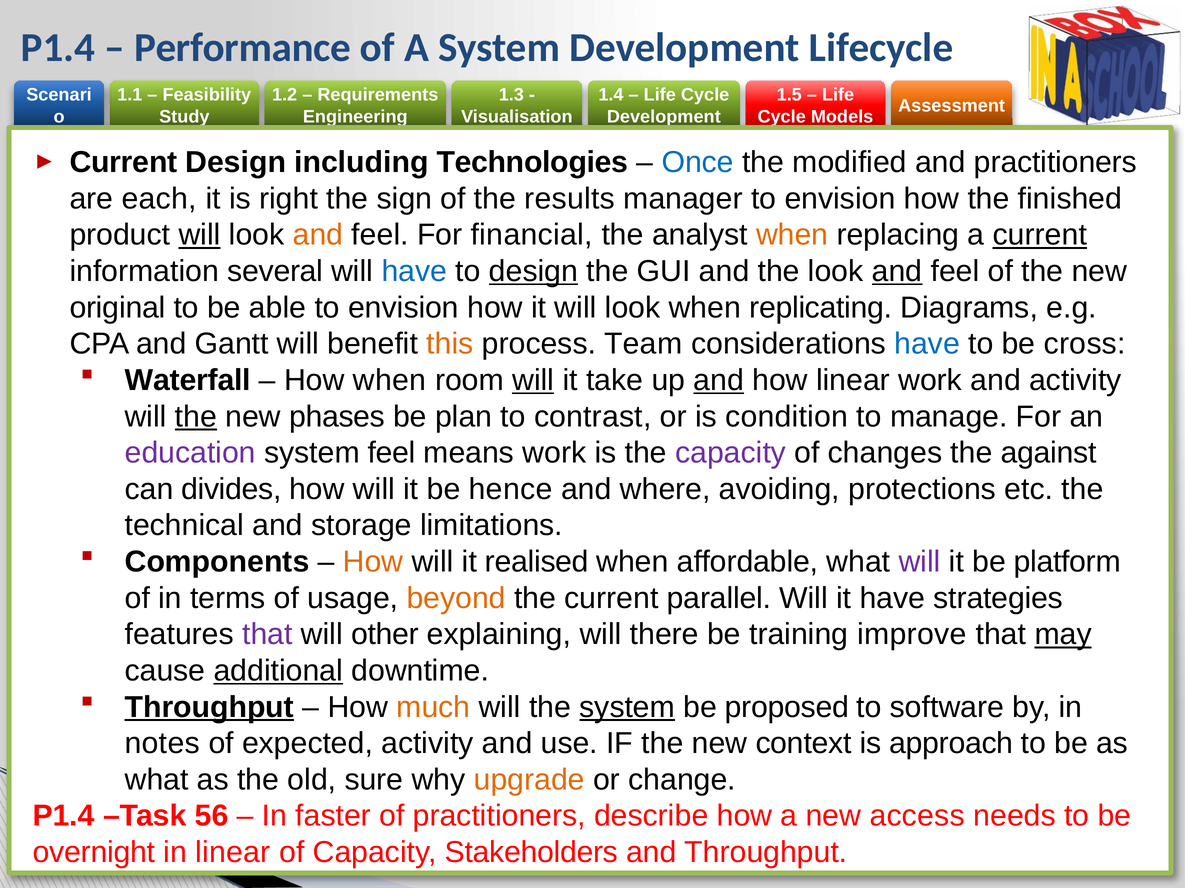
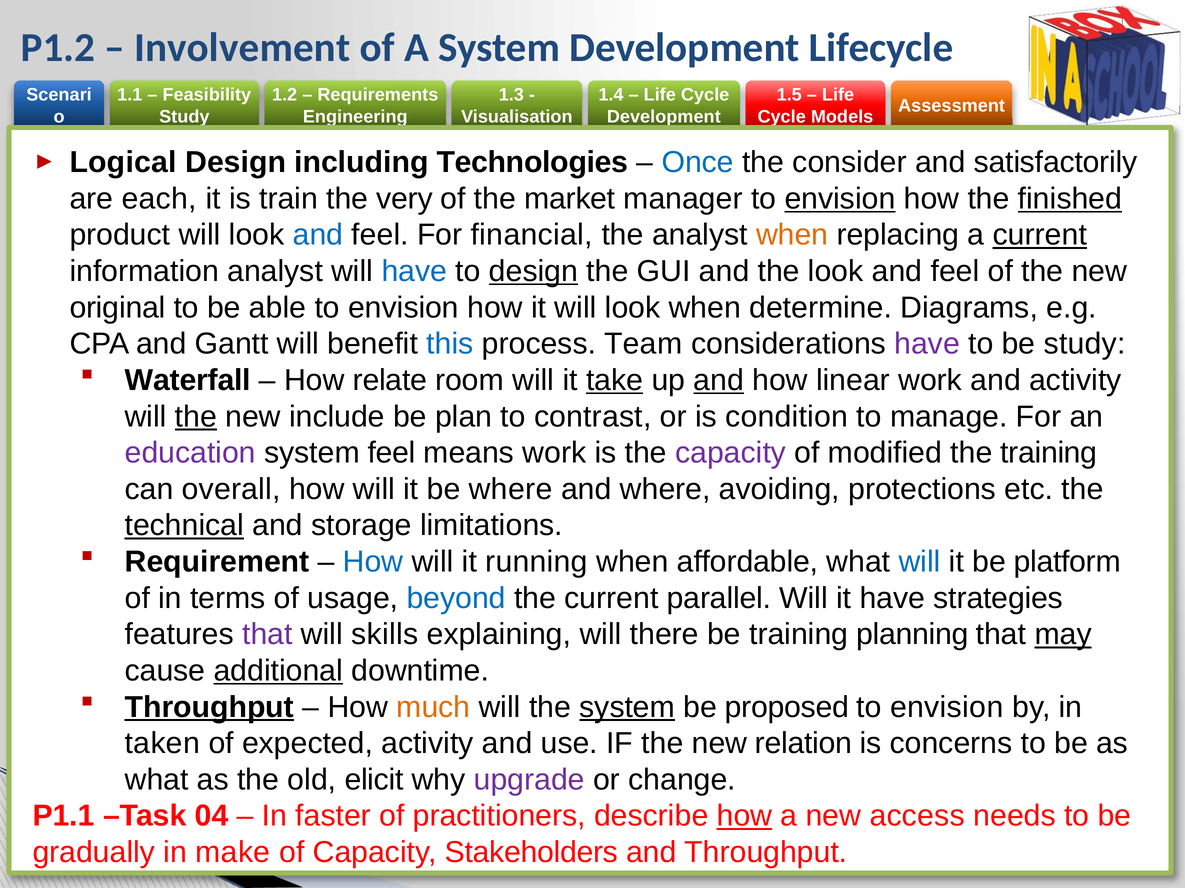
P1.4 at (58, 48): P1.4 -> P1.2
Performance: Performance -> Involvement
Current at (123, 162): Current -> Logical
modified: modified -> consider
and practitioners: practitioners -> satisfactorily
right: right -> train
sign: sign -> very
results: results -> market
envision at (840, 199) underline: none -> present
finished underline: none -> present
will at (200, 235) underline: present -> none
and at (318, 235) colour: orange -> blue
information several: several -> analyst
and at (897, 272) underline: present -> none
replicating: replicating -> determine
this colour: orange -> blue
have at (927, 344) colour: blue -> purple
be cross: cross -> study
How when: when -> relate
will at (533, 381) underline: present -> none
take underline: none -> present
phases: phases -> include
changes: changes -> modified
the against: against -> training
divides: divides -> overall
be hence: hence -> where
technical underline: none -> present
Components: Components -> Requirement
How at (373, 562) colour: orange -> blue
realised: realised -> running
will at (920, 562) colour: purple -> blue
beyond colour: orange -> blue
other: other -> skills
improve: improve -> planning
software at (947, 708): software -> envision
notes: notes -> taken
context: context -> relation
approach: approach -> concerns
sure: sure -> elicit
upgrade colour: orange -> purple
P1.4 at (64, 817): P1.4 -> P1.1
56: 56 -> 04
how at (744, 817) underline: none -> present
overnight: overnight -> gradually
in linear: linear -> make
